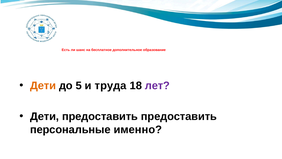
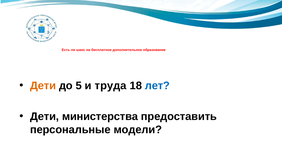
лет colour: purple -> blue
Дети предоставить: предоставить -> министерства
именно: именно -> модели
